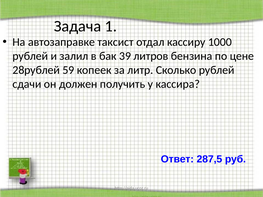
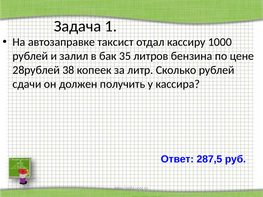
39: 39 -> 35
59: 59 -> 38
